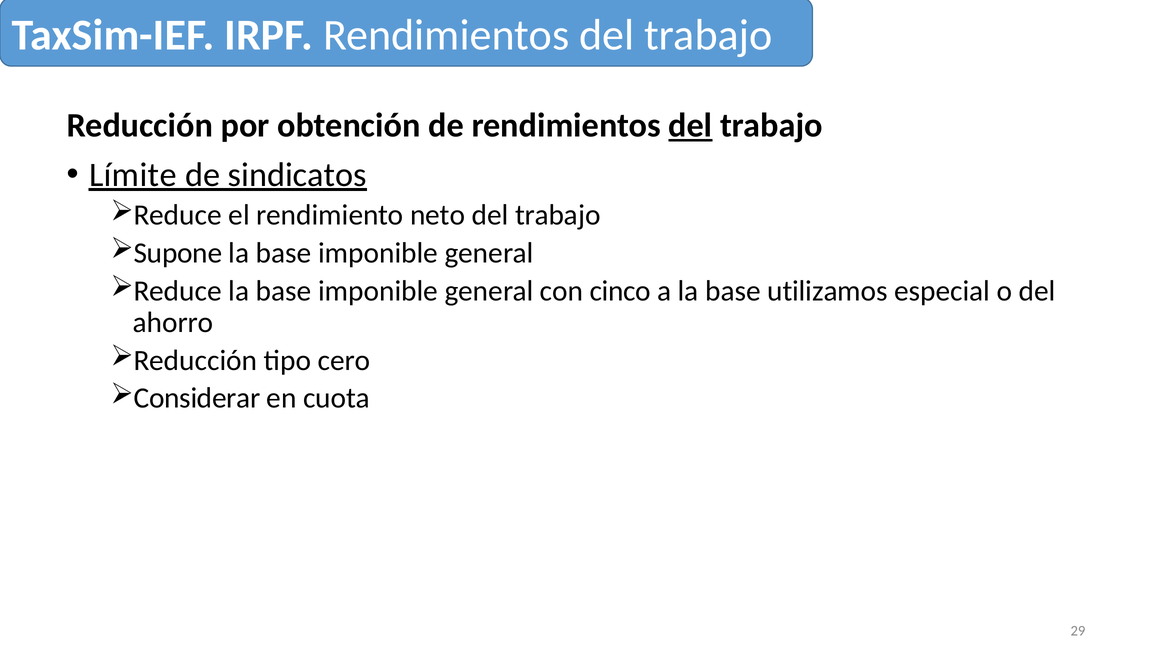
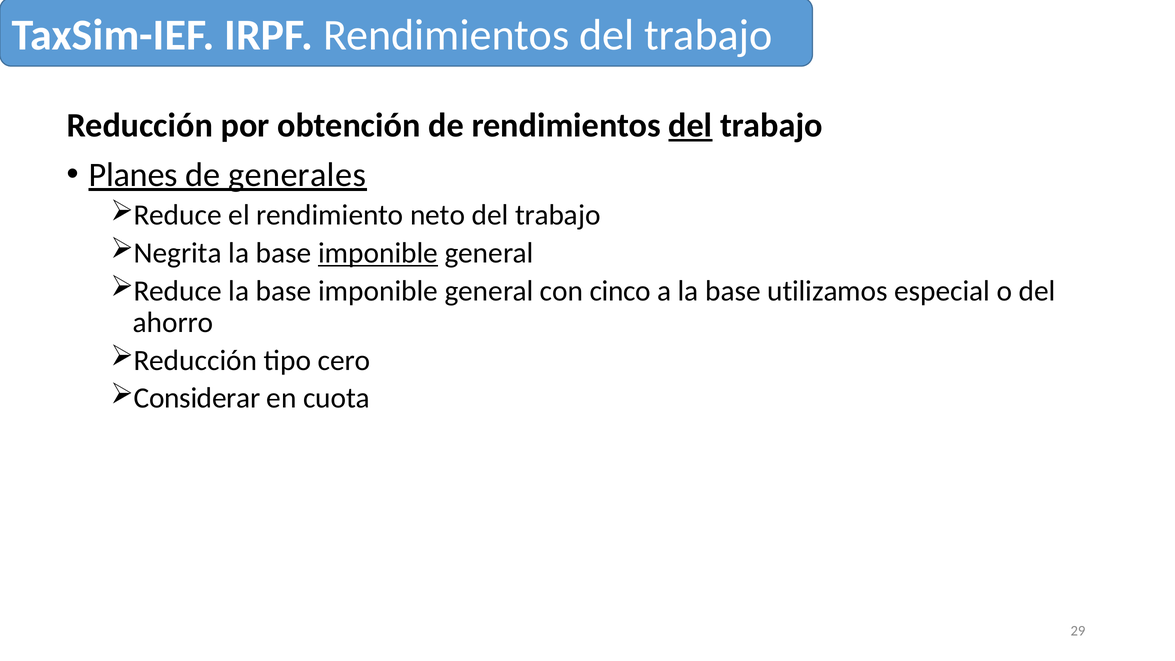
Límite: Límite -> Planes
sindicatos: sindicatos -> generales
Supone: Supone -> Negrita
imponible at (378, 253) underline: none -> present
